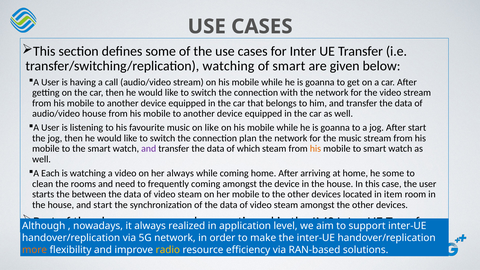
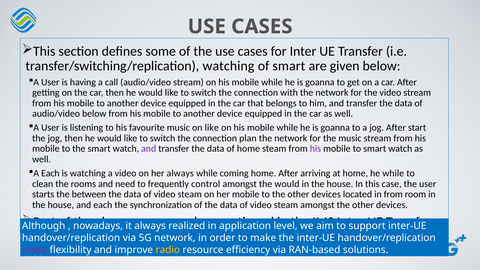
audio/video house: house -> below
of which: which -> home
his at (315, 149) colour: orange -> purple
he some: some -> while
frequently coming: coming -> control
the device: device -> would
in item: item -> from
and start: start -> each
more colour: orange -> purple
